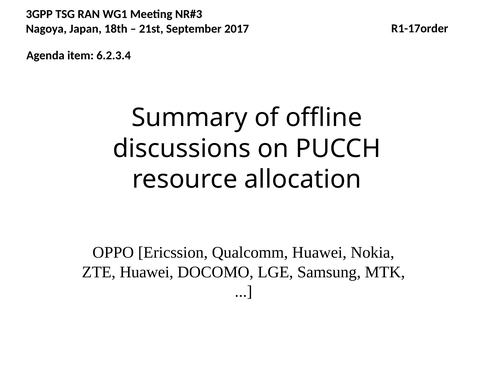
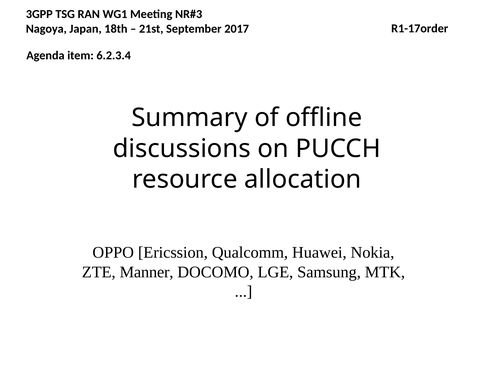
ZTE Huawei: Huawei -> Manner
